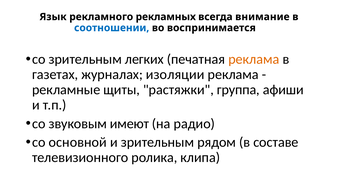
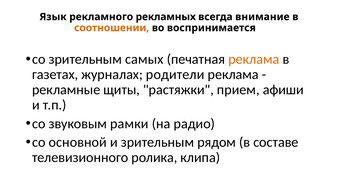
соотношении colour: blue -> orange
легких: легких -> самых
изоляции: изоляции -> родители
группа: группа -> прием
имеют: имеют -> рамки
